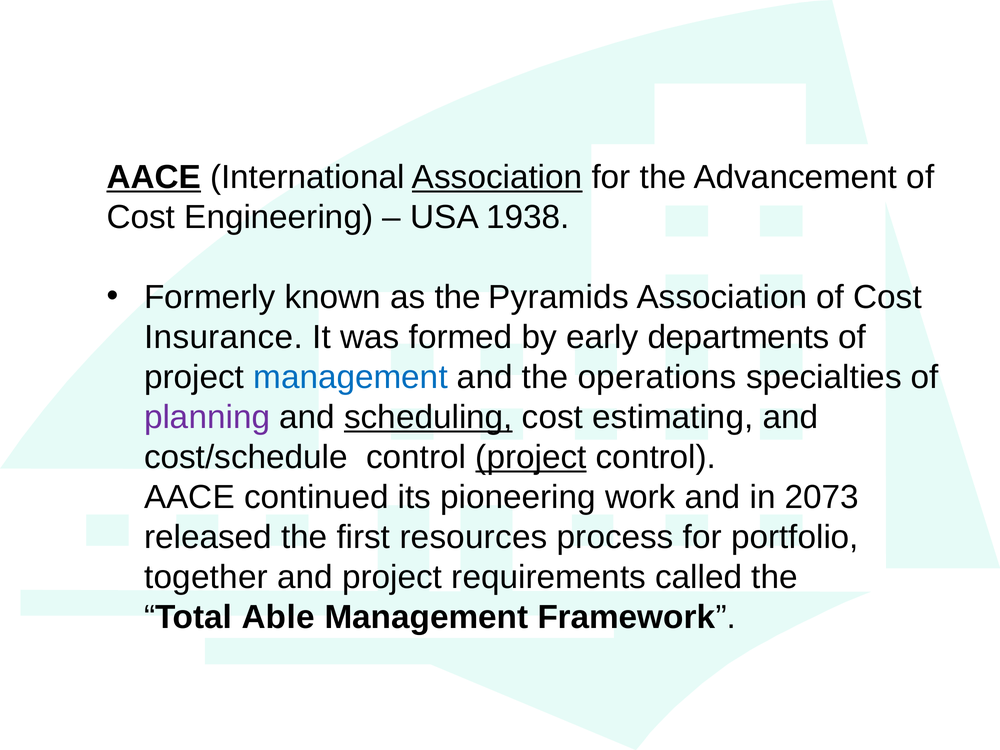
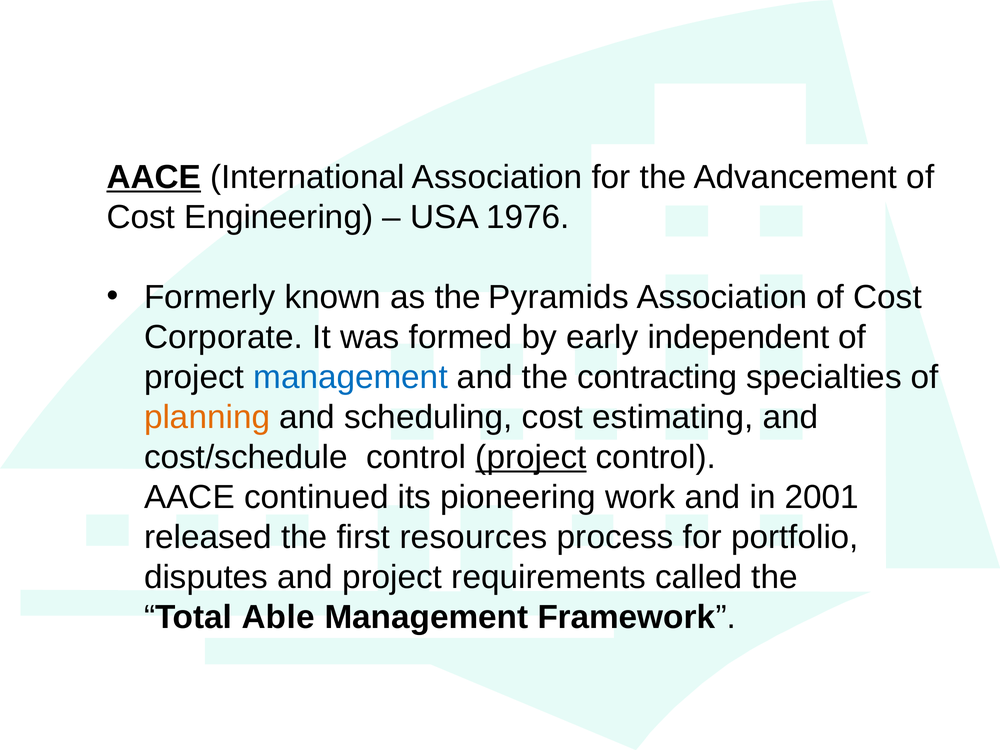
Association at (497, 177) underline: present -> none
1938: 1938 -> 1976
Insurance: Insurance -> Corporate
departments: departments -> independent
operations: operations -> contracting
planning colour: purple -> orange
scheduling underline: present -> none
2073: 2073 -> 2001
together: together -> disputes
